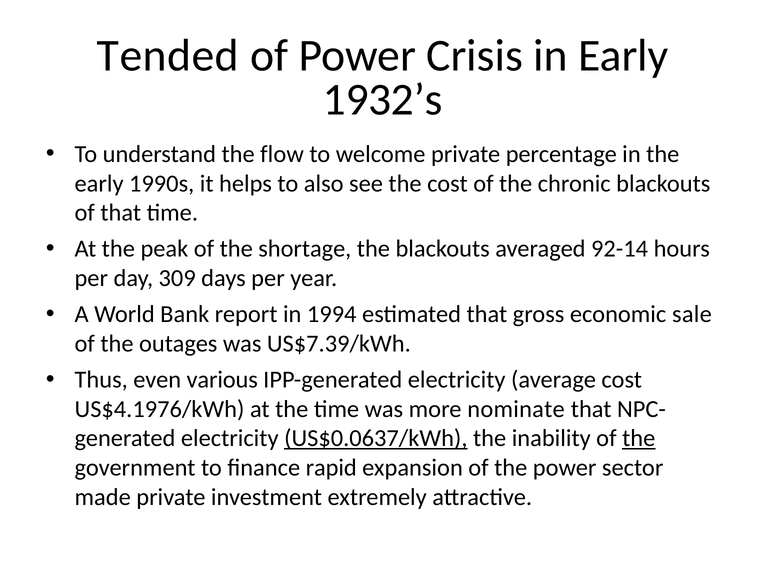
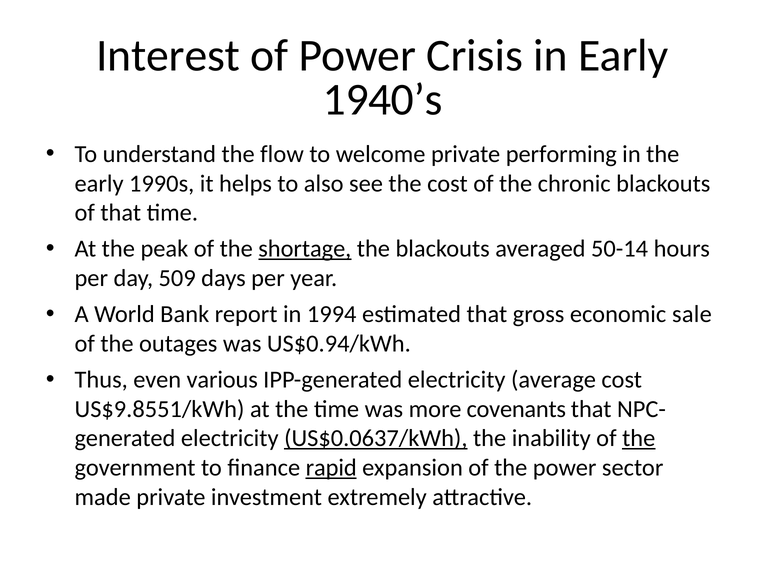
Tended: Tended -> Interest
1932’s: 1932’s -> 1940’s
percentage: percentage -> performing
shortage underline: none -> present
92-14: 92-14 -> 50-14
309: 309 -> 509
US$7.39/kWh: US$7.39/kWh -> US$0.94/kWh
US$4.1976/kWh: US$4.1976/kWh -> US$9.8551/kWh
nominate: nominate -> covenants
rapid underline: none -> present
